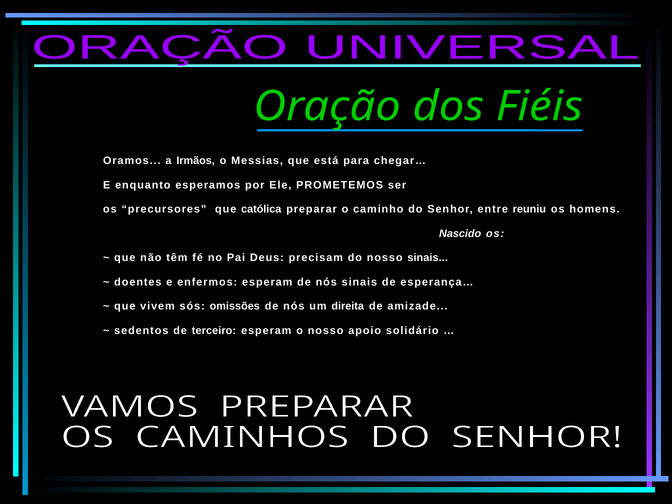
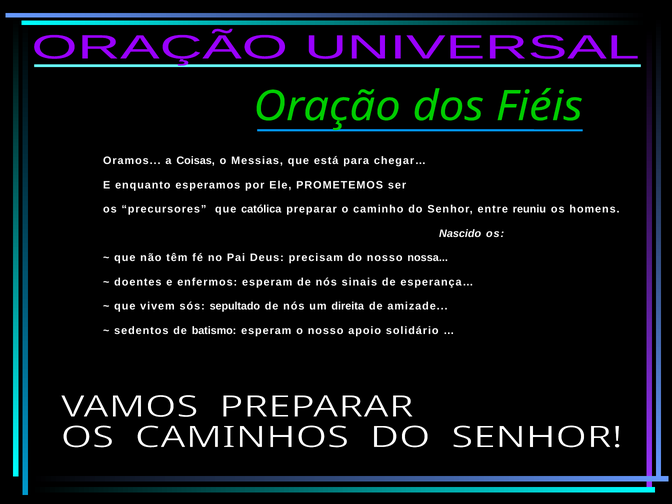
Irmãos: Irmãos -> Coisas
nosso sinais: sinais -> nossa
omissões: omissões -> sepultado
terceiro: terceiro -> batismo
